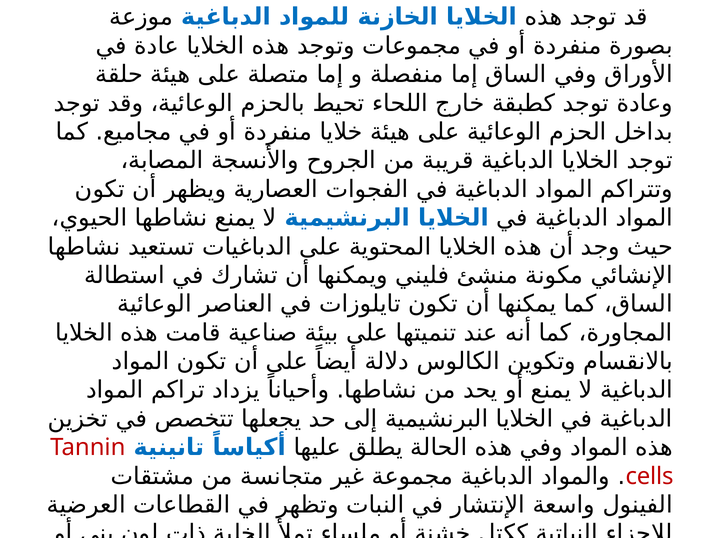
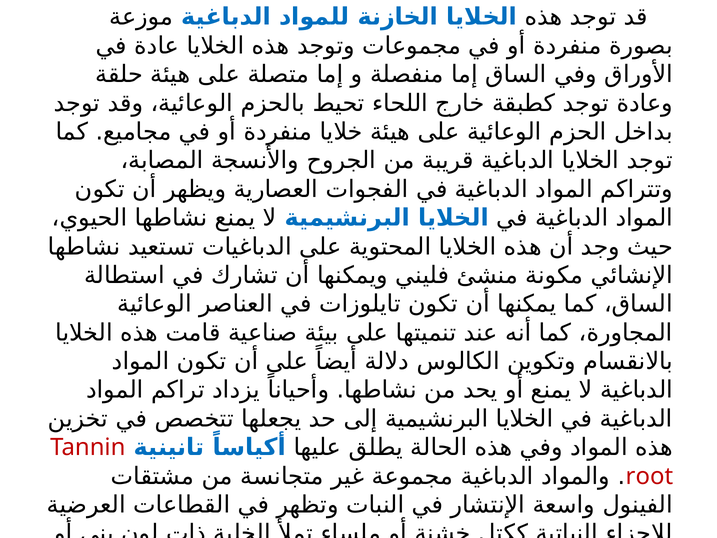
cells: cells -> root
